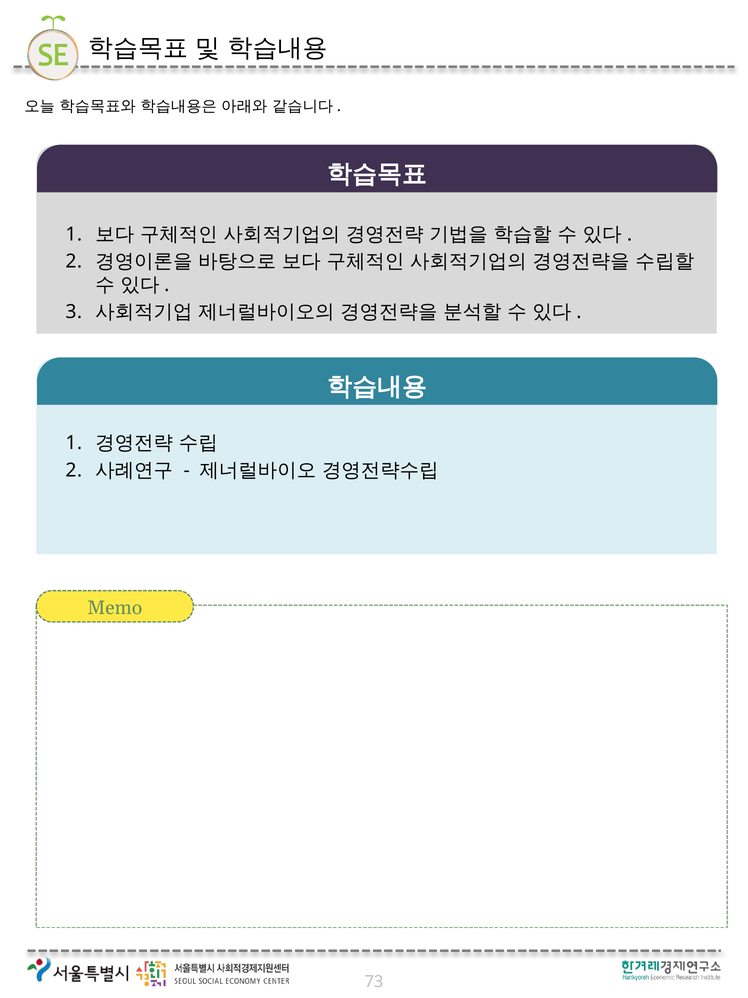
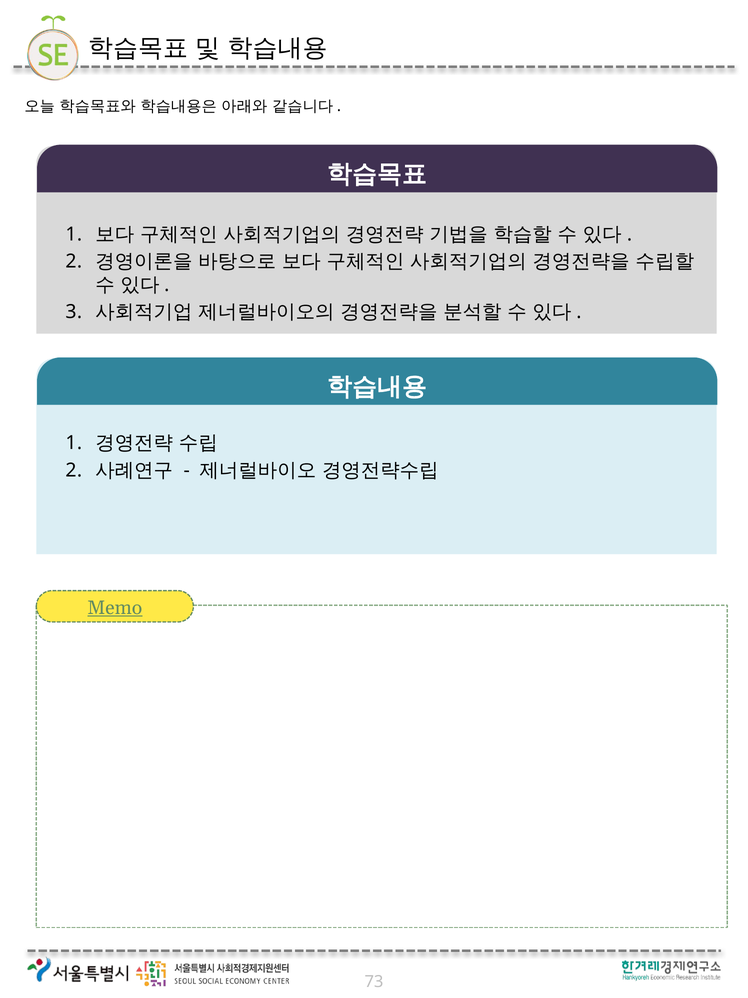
Memo underline: none -> present
